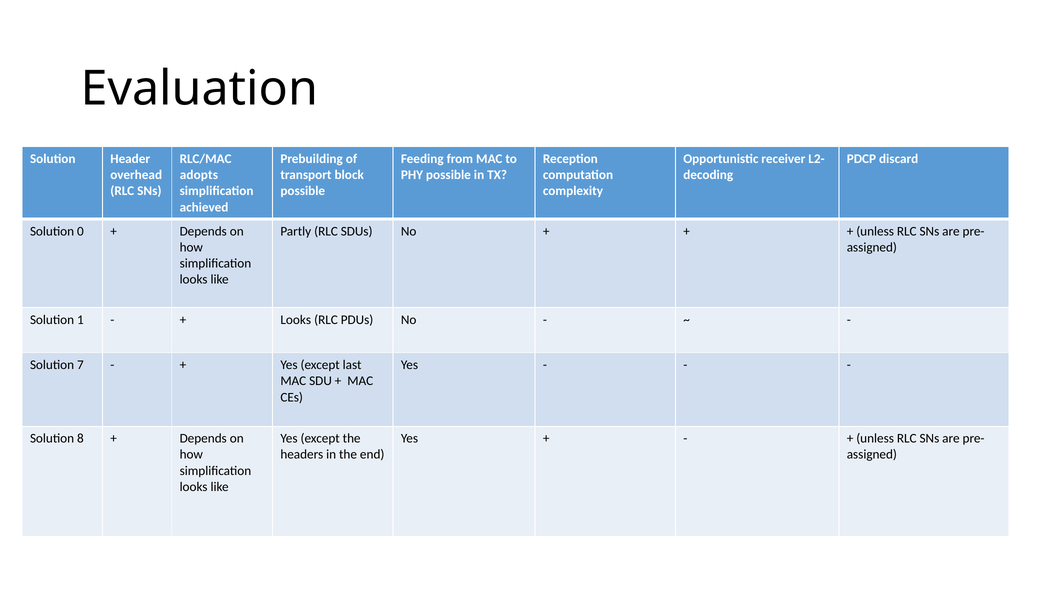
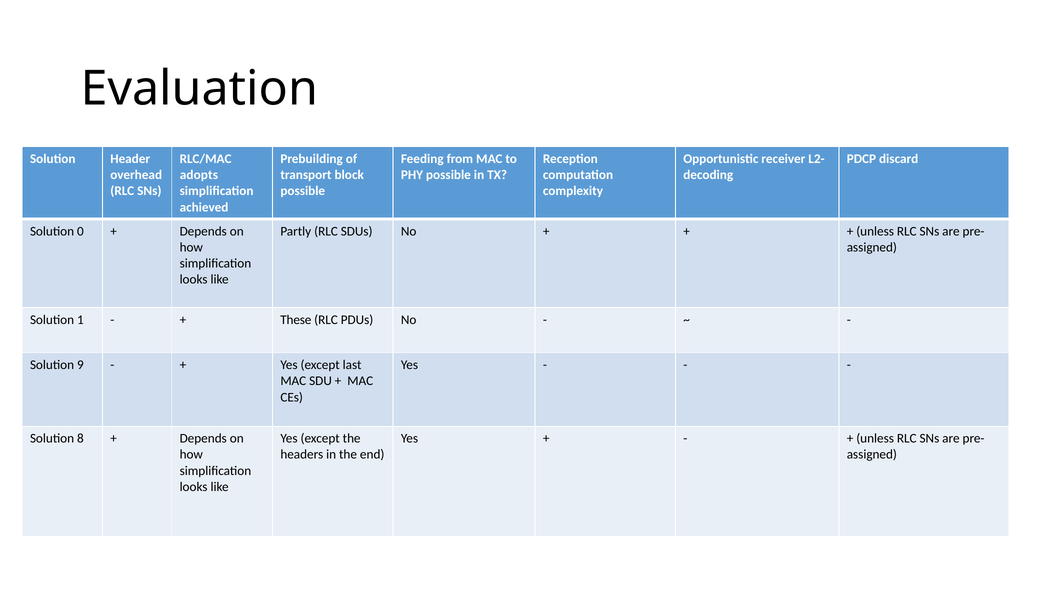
Looks at (296, 320): Looks -> These
7: 7 -> 9
